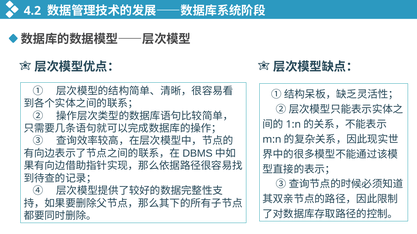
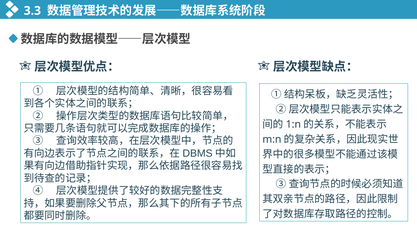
4.2: 4.2 -> 3.3
